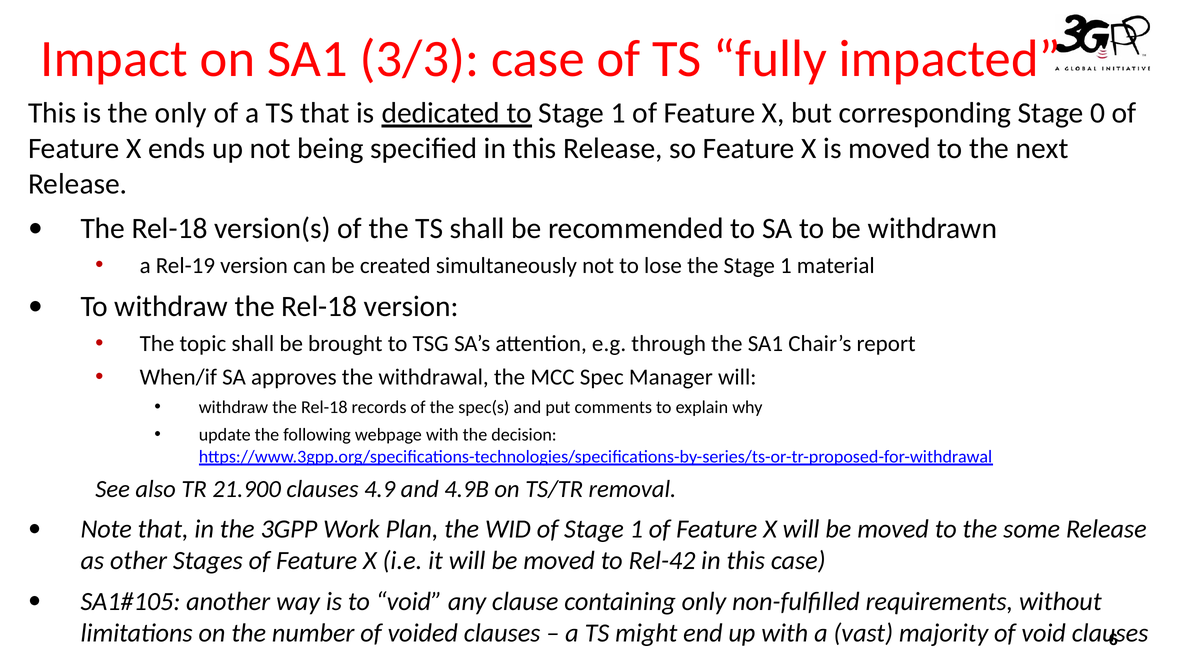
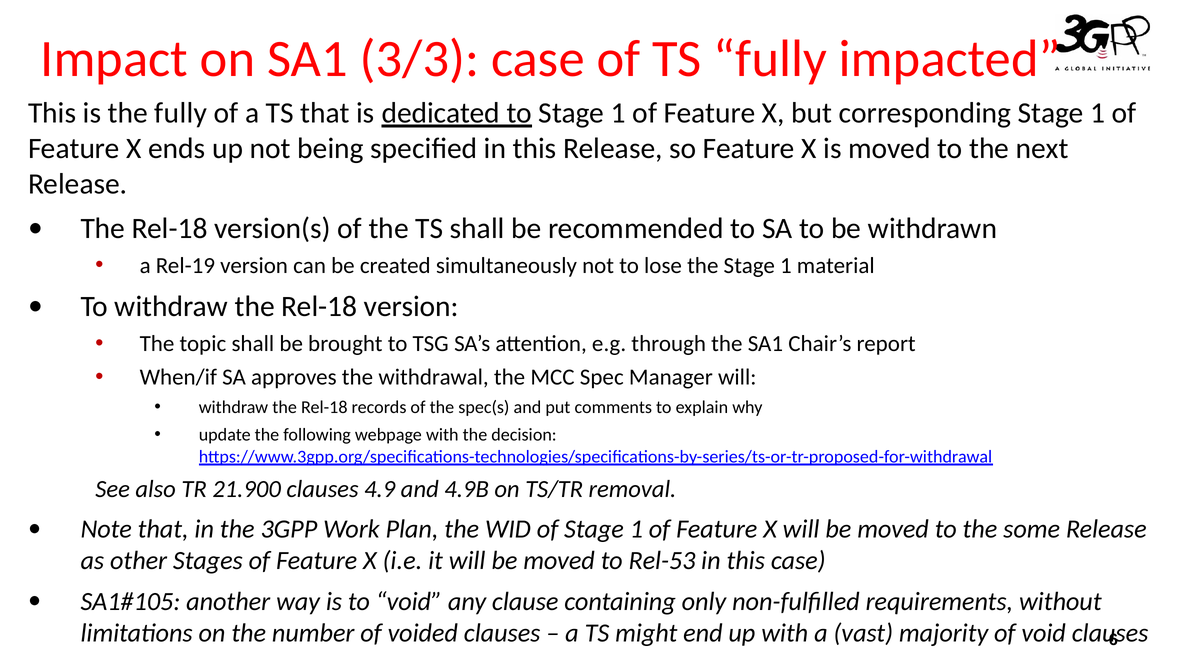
the only: only -> fully
corresponding Stage 0: 0 -> 1
Rel-42: Rel-42 -> Rel-53
